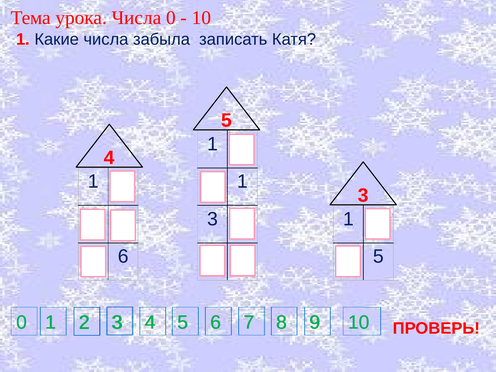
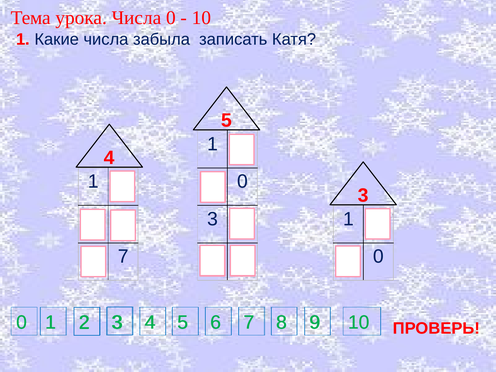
1 at (242, 182): 1 -> 0
6 at (123, 256): 6 -> 7
5 at (378, 256): 5 -> 0
